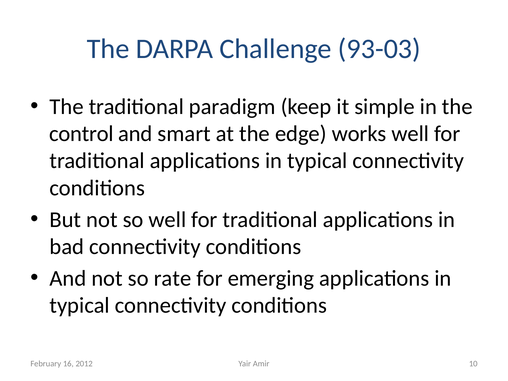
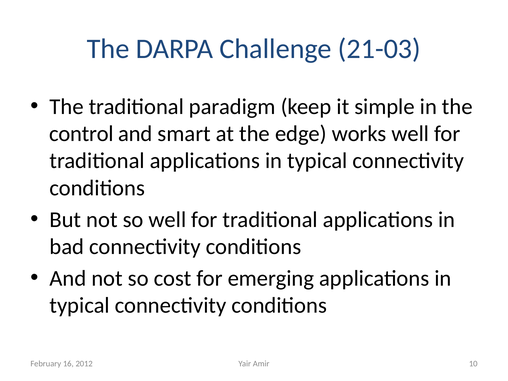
93-03: 93-03 -> 21-03
rate: rate -> cost
